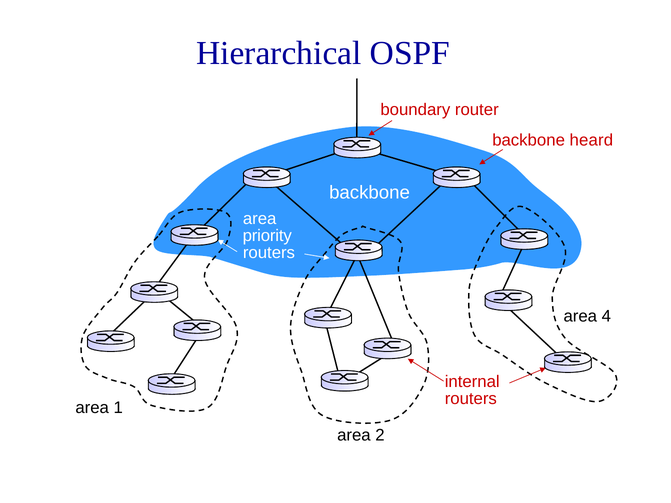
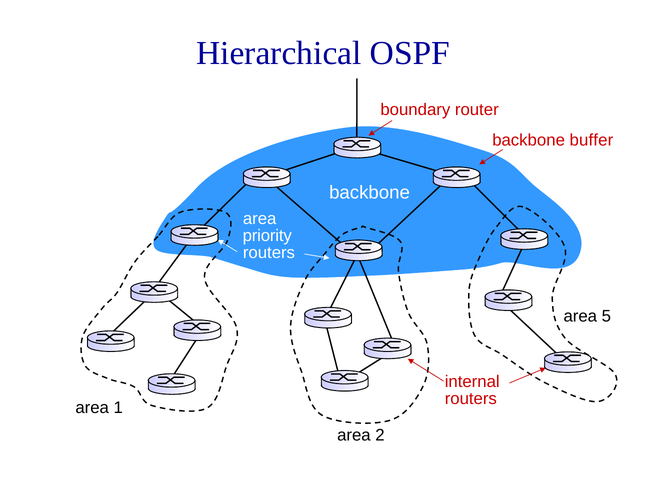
heard: heard -> buffer
4: 4 -> 5
